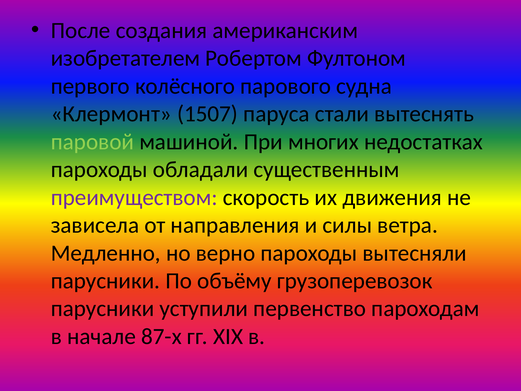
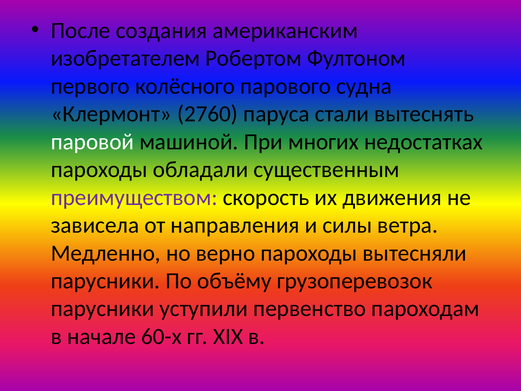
1507: 1507 -> 2760
паровой colour: light green -> white
87-х: 87-х -> 60-х
